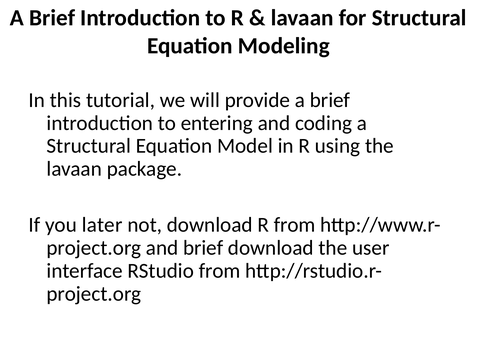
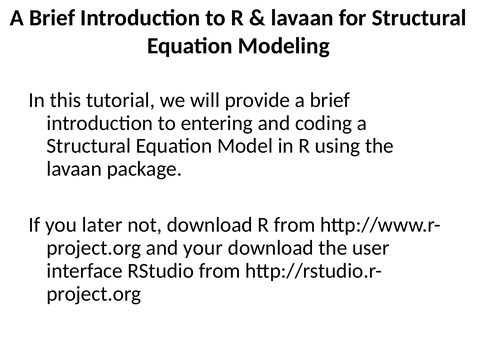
and brief: brief -> your
